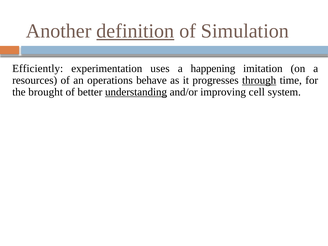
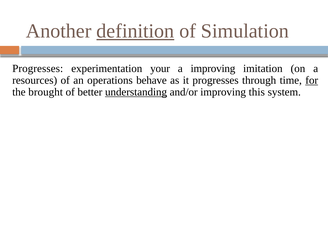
Efficiently at (38, 68): Efficiently -> Progresses
uses: uses -> your
a happening: happening -> improving
through underline: present -> none
for underline: none -> present
cell: cell -> this
